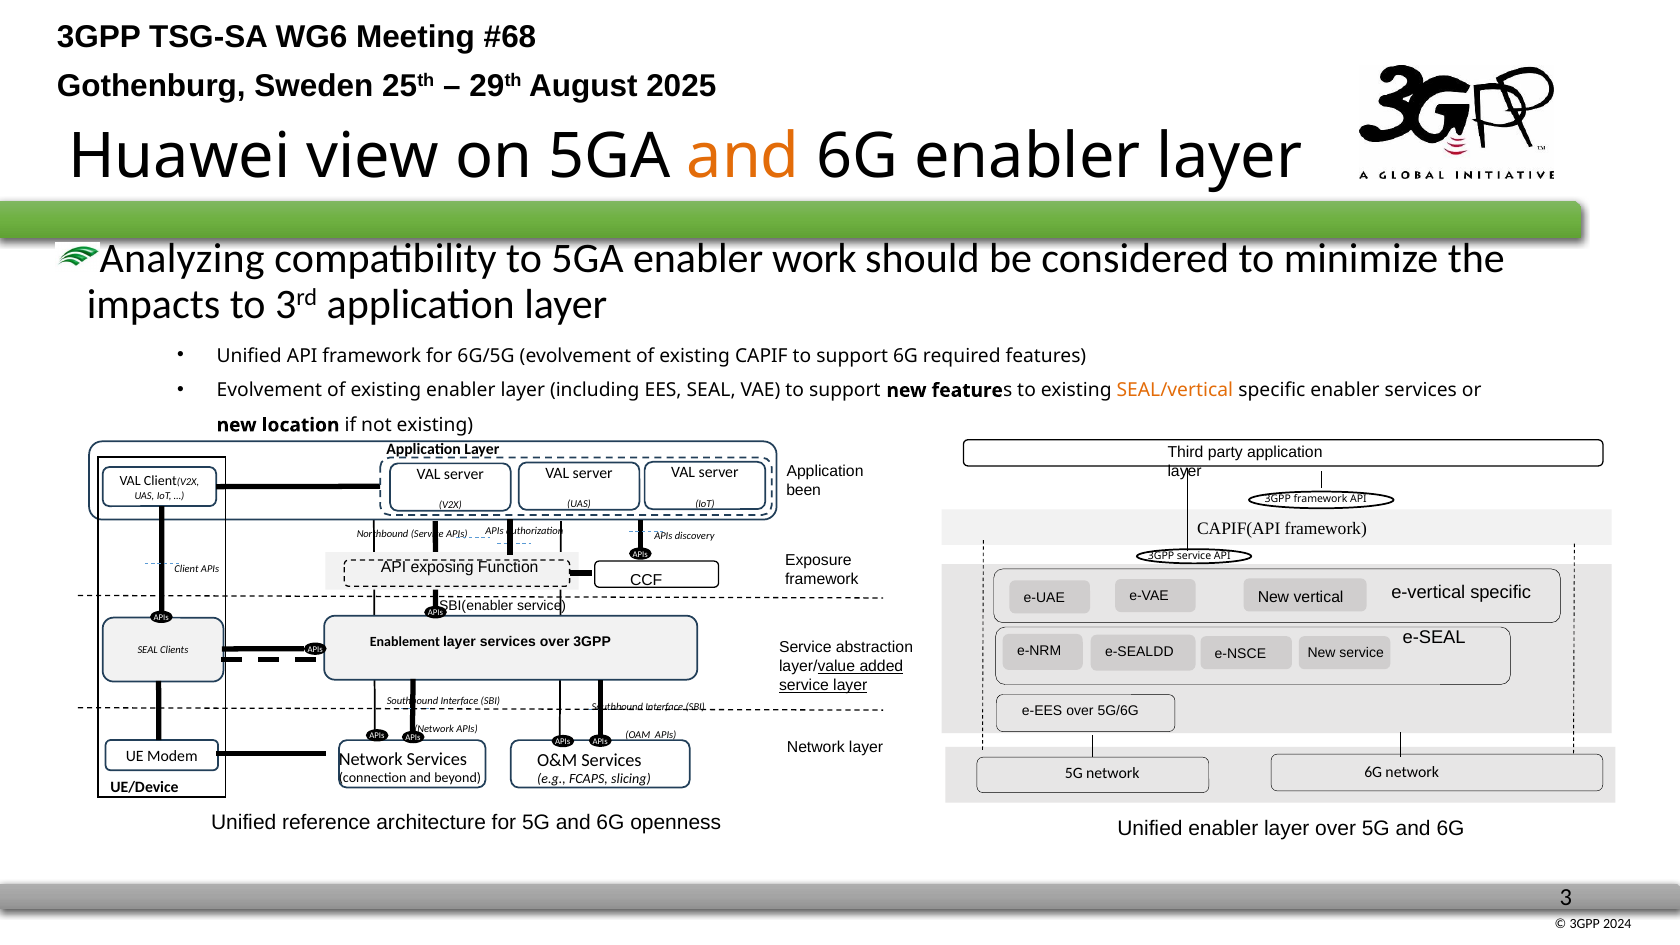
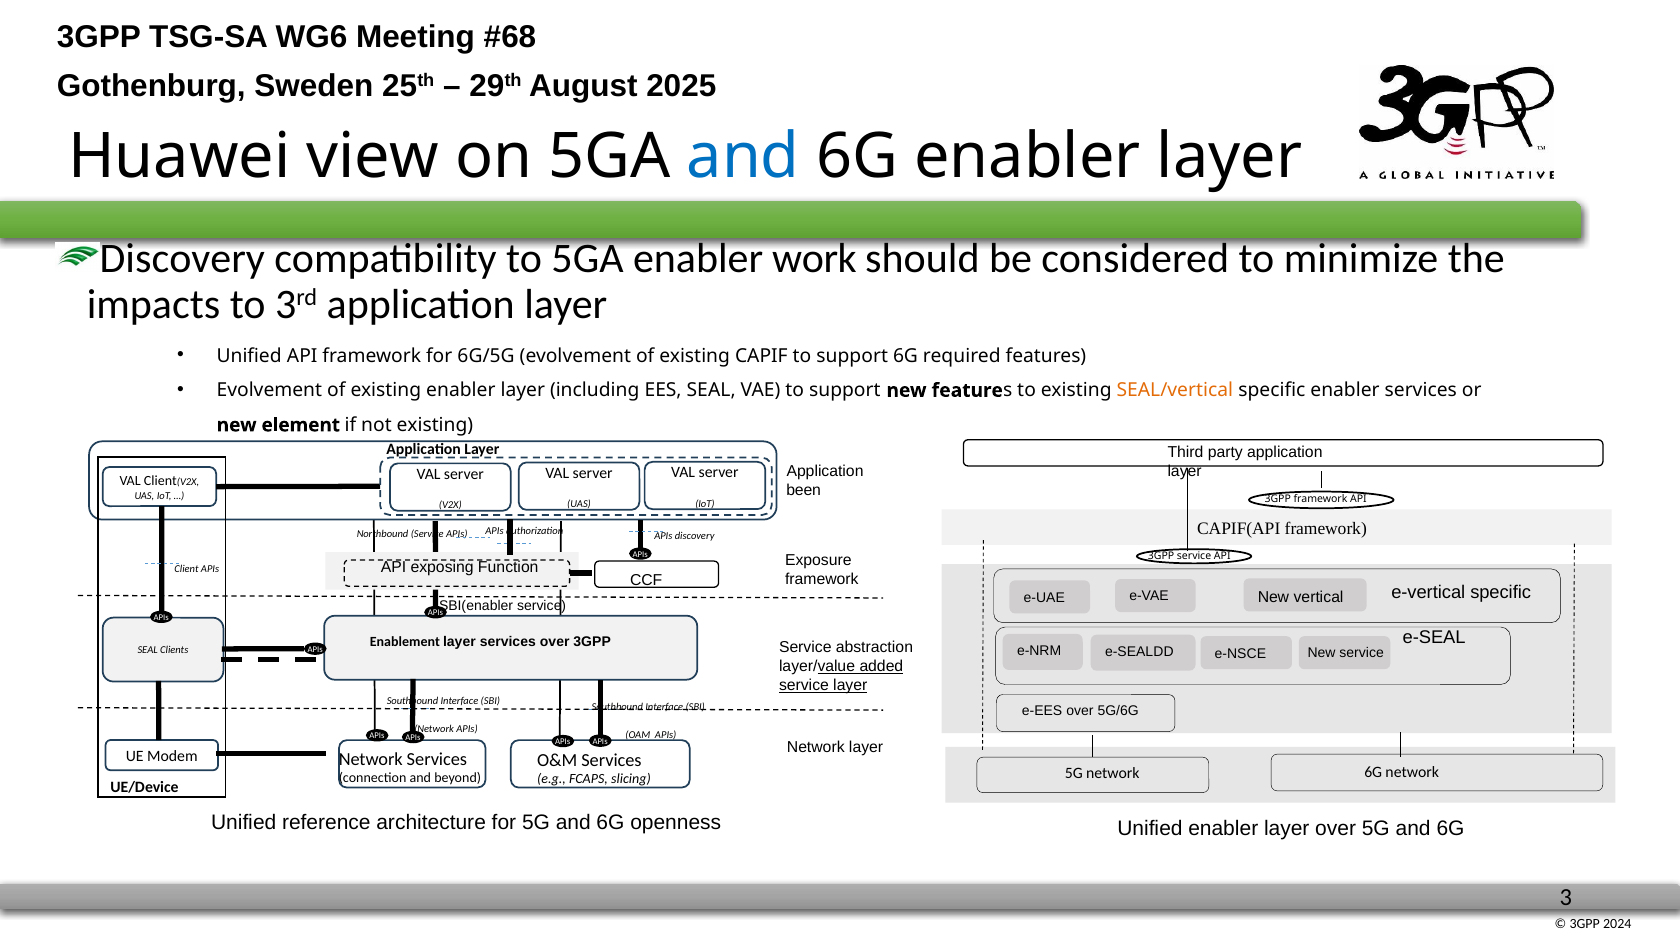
and at (743, 156) colour: orange -> blue
Analyzing at (182, 259): Analyzing -> Discovery
location: location -> element
